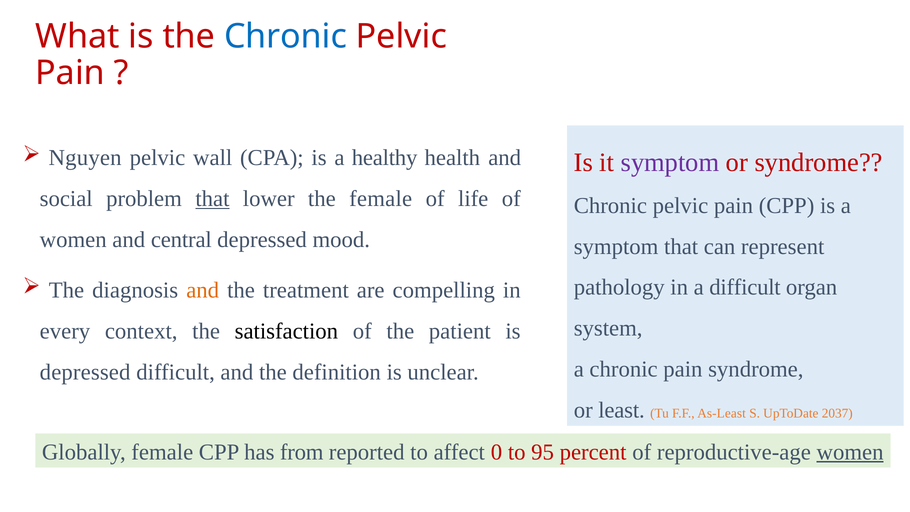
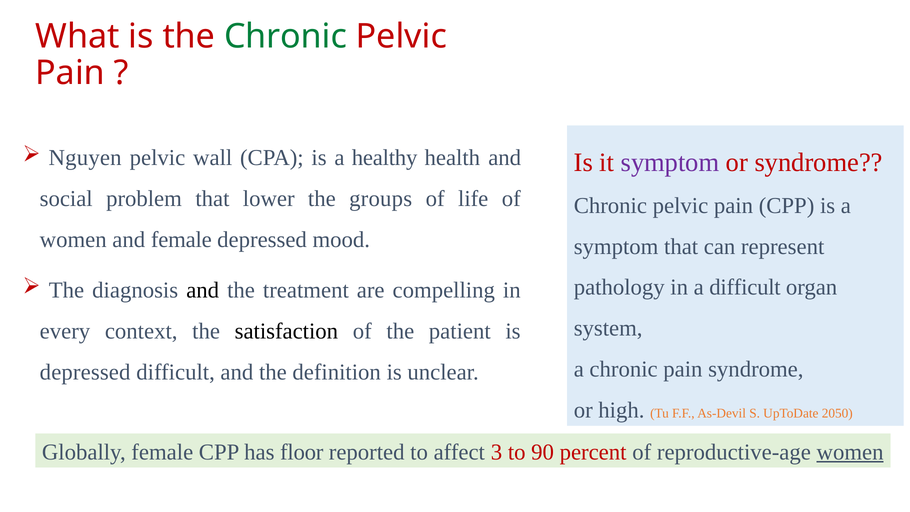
Chronic at (286, 36) colour: blue -> green
that at (212, 199) underline: present -> none
the female: female -> groups
and central: central -> female
and at (203, 290) colour: orange -> black
least: least -> high
As-Least: As-Least -> As-Devil
2037: 2037 -> 2050
from: from -> floor
0: 0 -> 3
95: 95 -> 90
